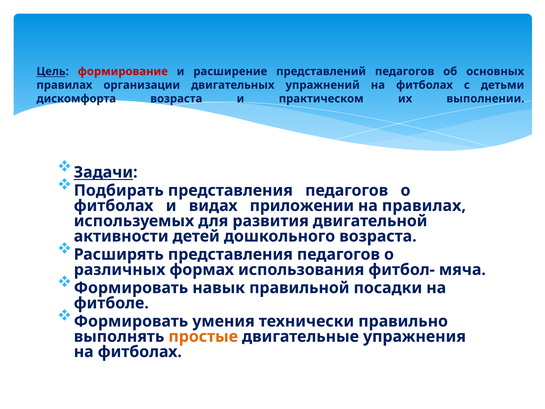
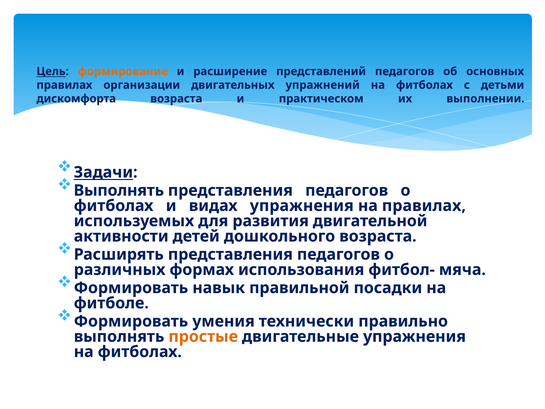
формирование colour: red -> orange
Подбирать at (119, 190): Подбирать -> Выполнять
видах приложении: приложении -> упражнения
